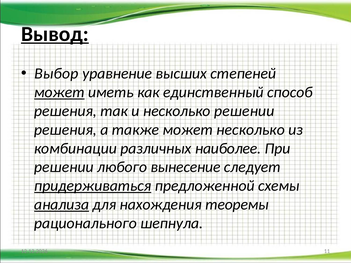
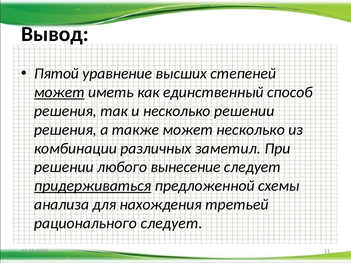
Вывод underline: present -> none
Выбор: Выбор -> Пятой
наиболее: наиболее -> заметил
анализа underline: present -> none
теоремы: теоремы -> третьей
рационального шепнула: шепнула -> следует
